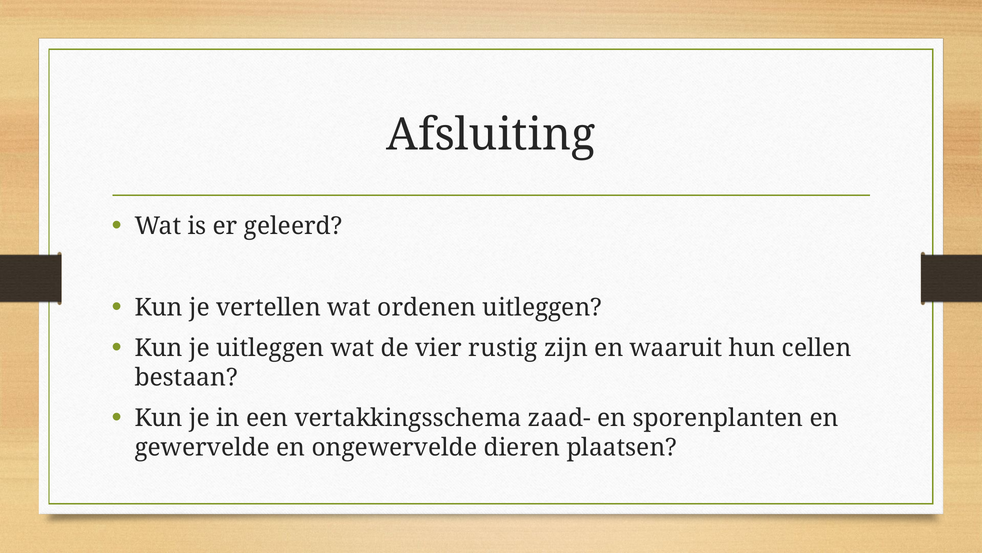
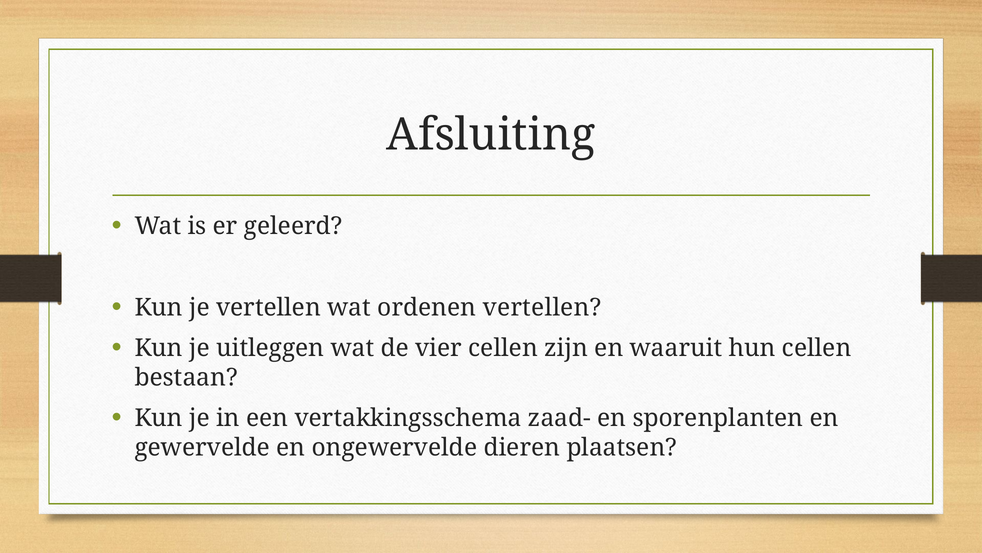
ordenen uitleggen: uitleggen -> vertellen
vier rustig: rustig -> cellen
